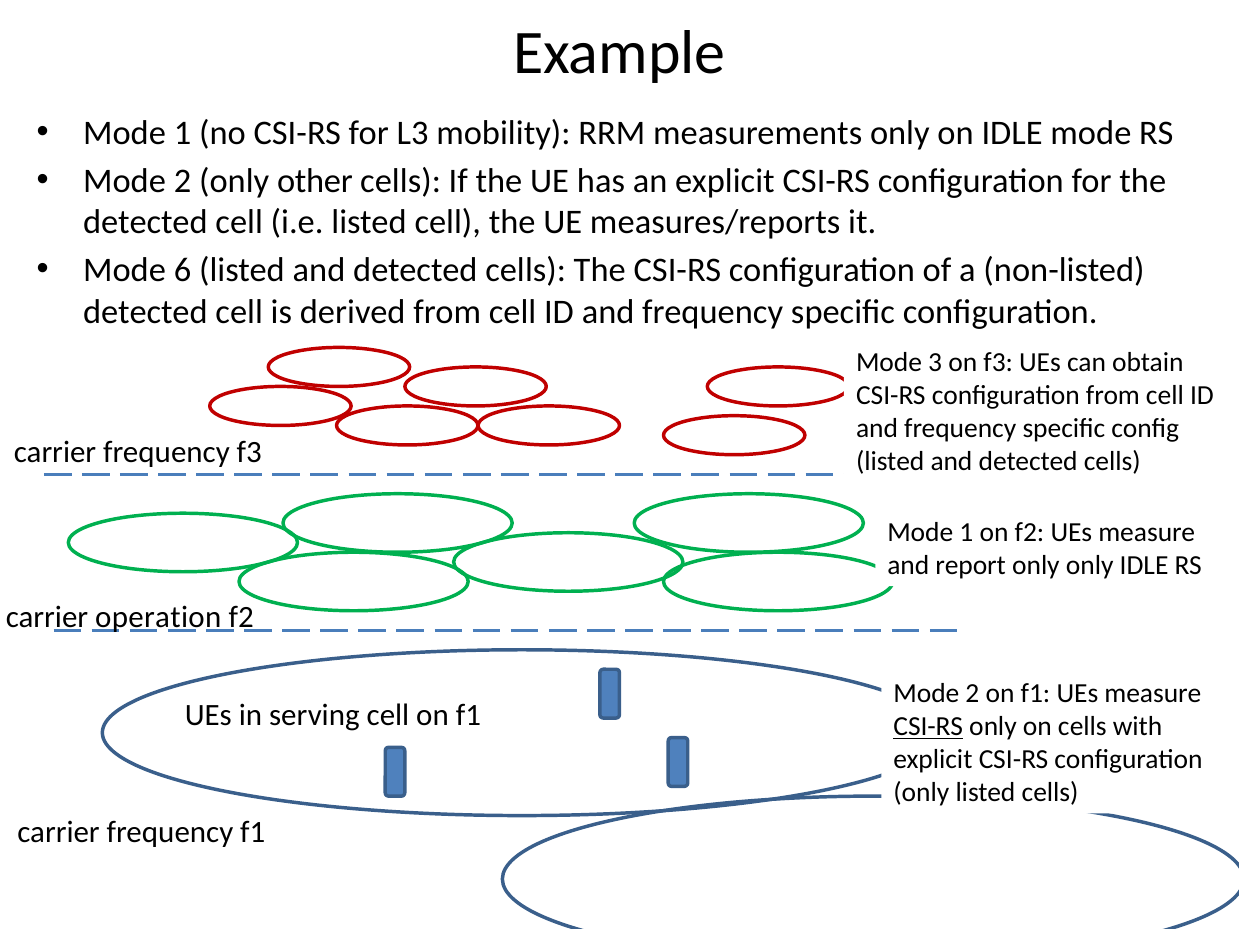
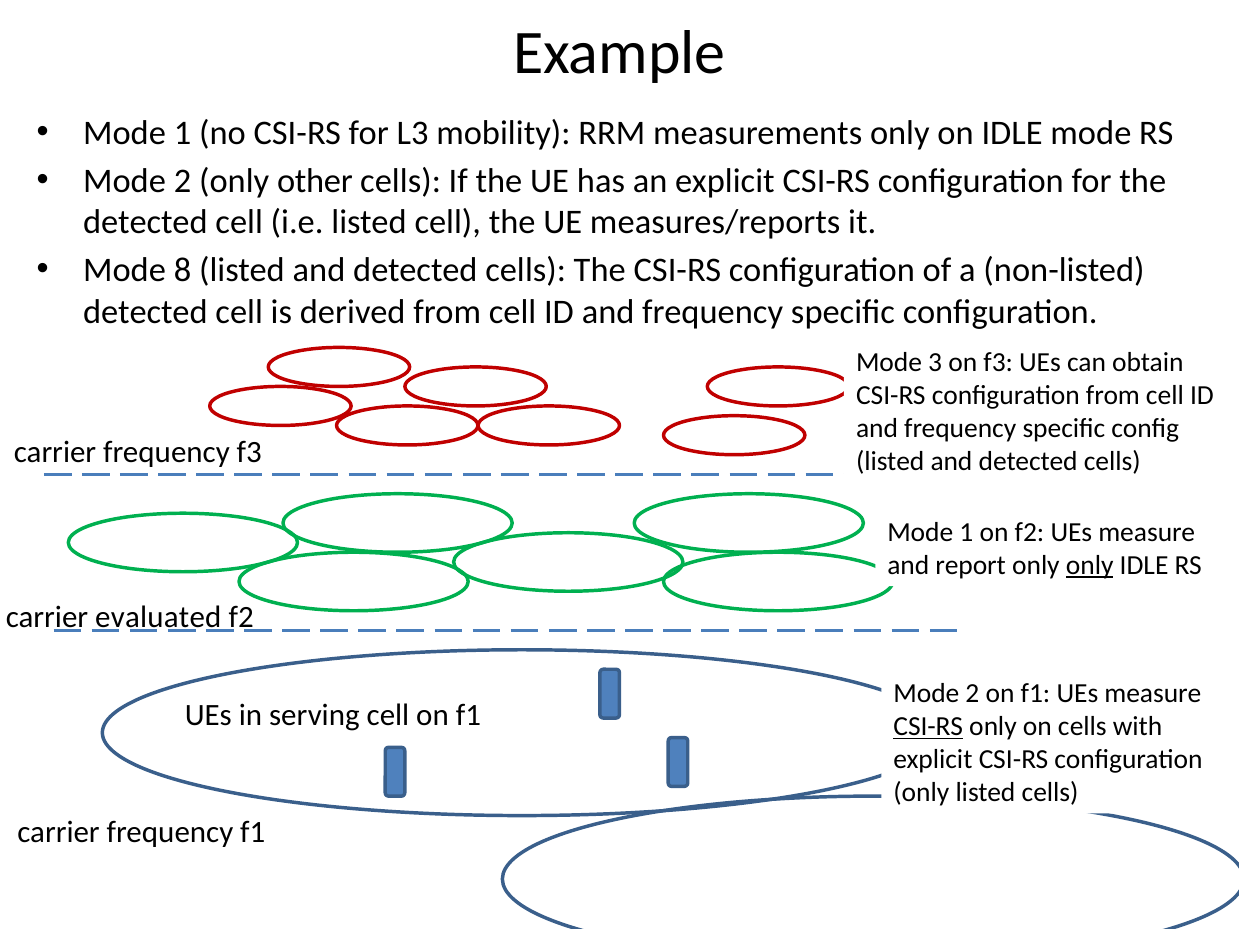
6: 6 -> 8
only at (1090, 566) underline: none -> present
operation: operation -> evaluated
